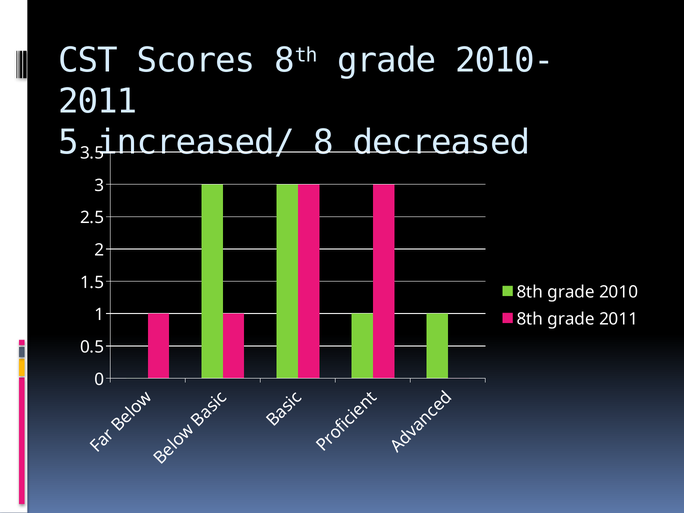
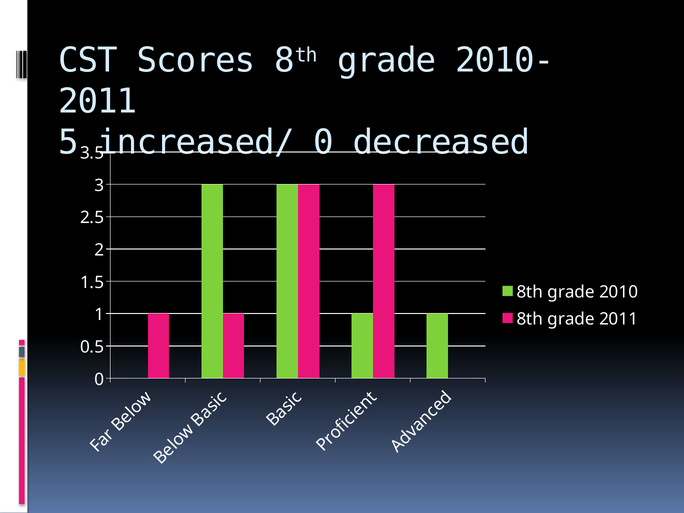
increased/ 8: 8 -> 0
